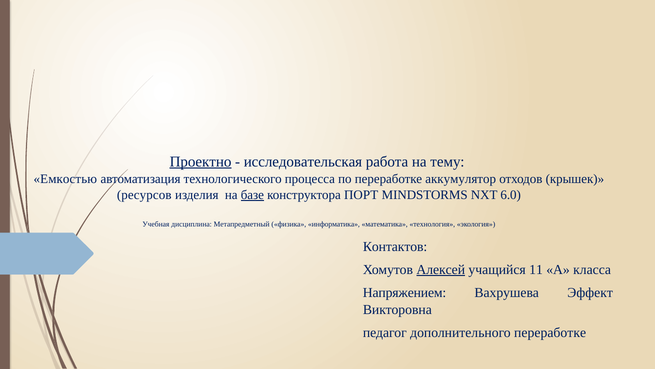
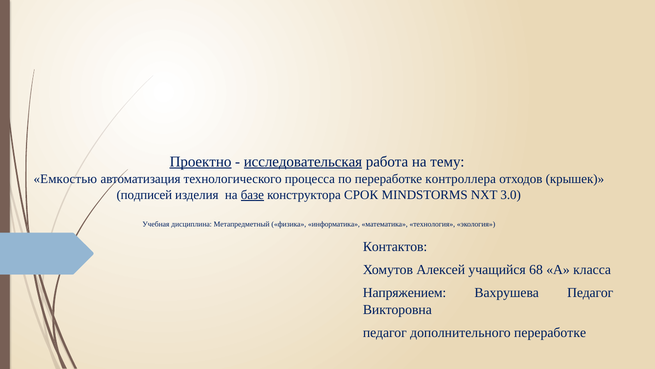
исследовательская underline: none -> present
аккумулятор: аккумулятор -> контроллера
ресурсов: ресурсов -> подписей
ПОРТ: ПОРТ -> СРОК
6.0: 6.0 -> 3.0
Алексей underline: present -> none
11: 11 -> 68
Вахрушева Эффект: Эффект -> Педагог
